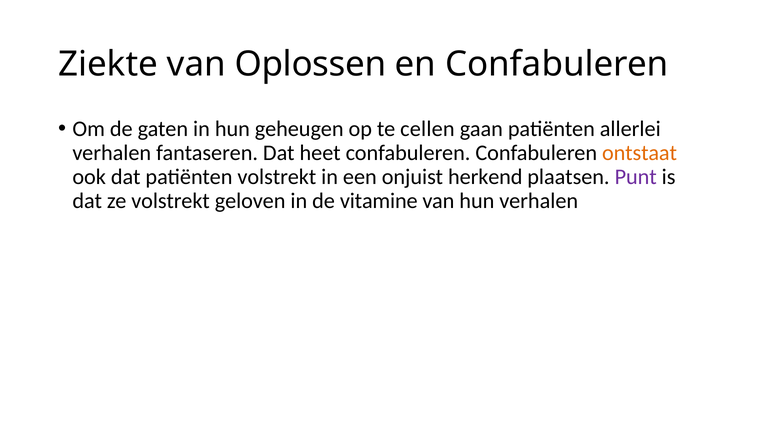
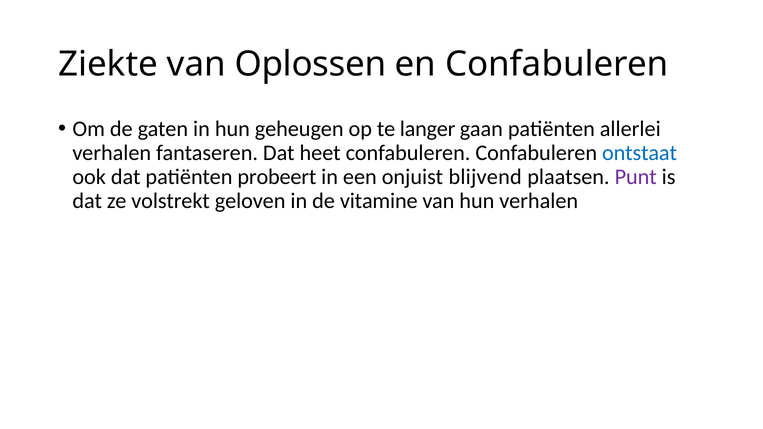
cellen: cellen -> langer
ontstaat colour: orange -> blue
patiënten volstrekt: volstrekt -> probeert
herkend: herkend -> blijvend
